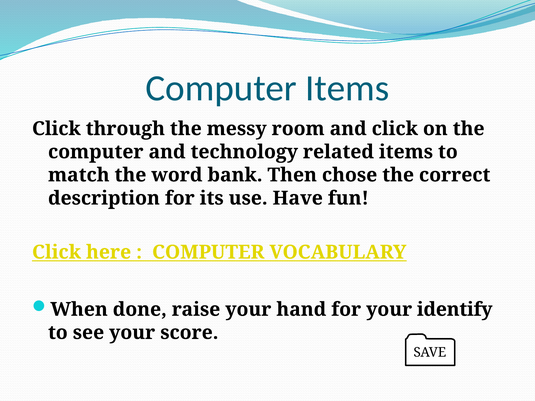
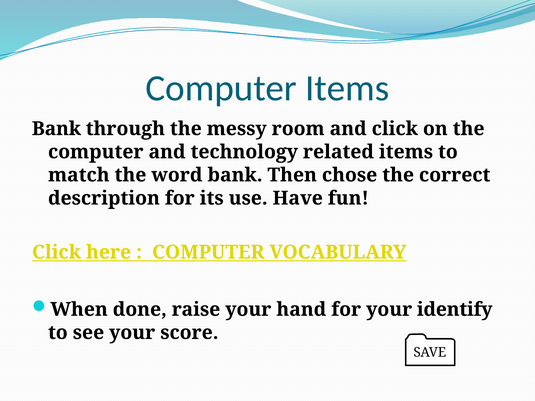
Click at (56, 129): Click -> Bank
